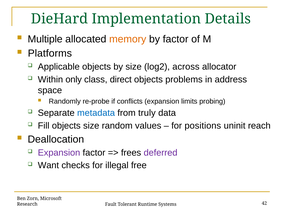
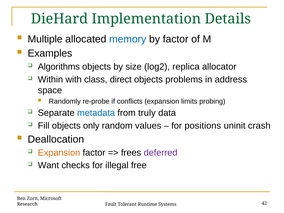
memory colour: orange -> blue
Platforms: Platforms -> Examples
Applicable: Applicable -> Algorithms
across: across -> replica
only: only -> with
objects size: size -> only
reach: reach -> crash
Expansion at (59, 153) colour: purple -> orange
